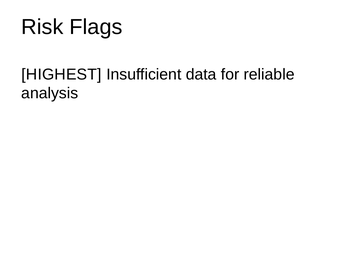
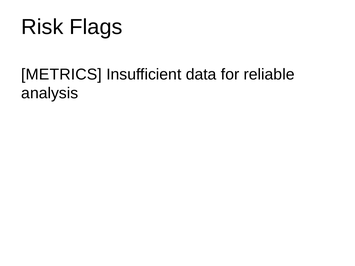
HIGHEST: HIGHEST -> METRICS
